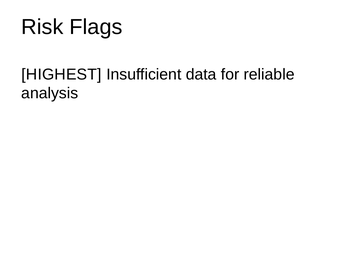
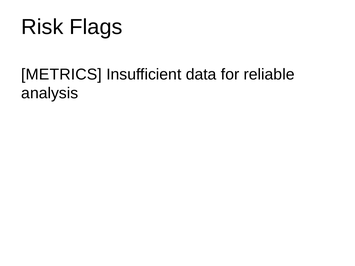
HIGHEST: HIGHEST -> METRICS
